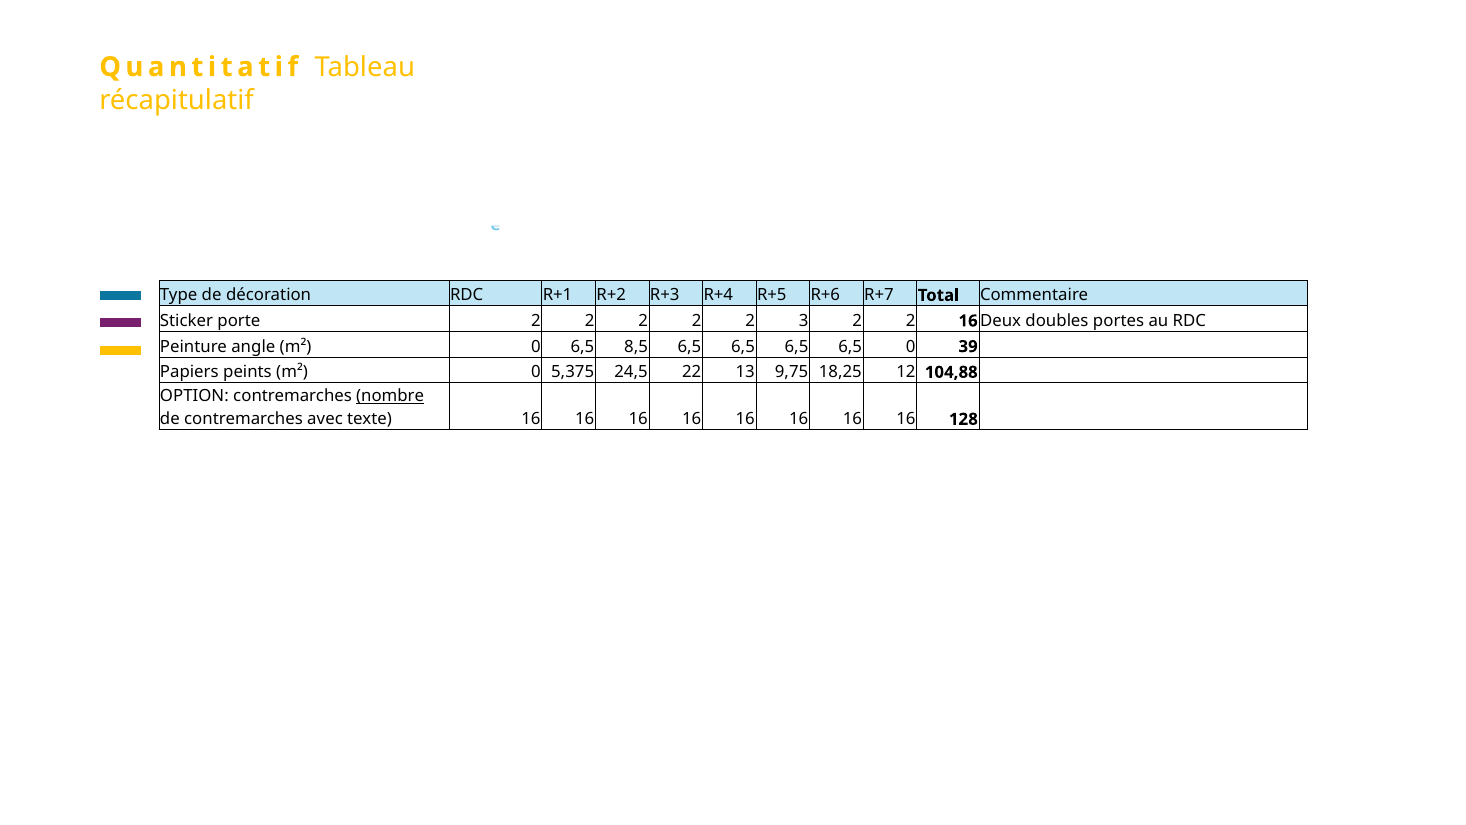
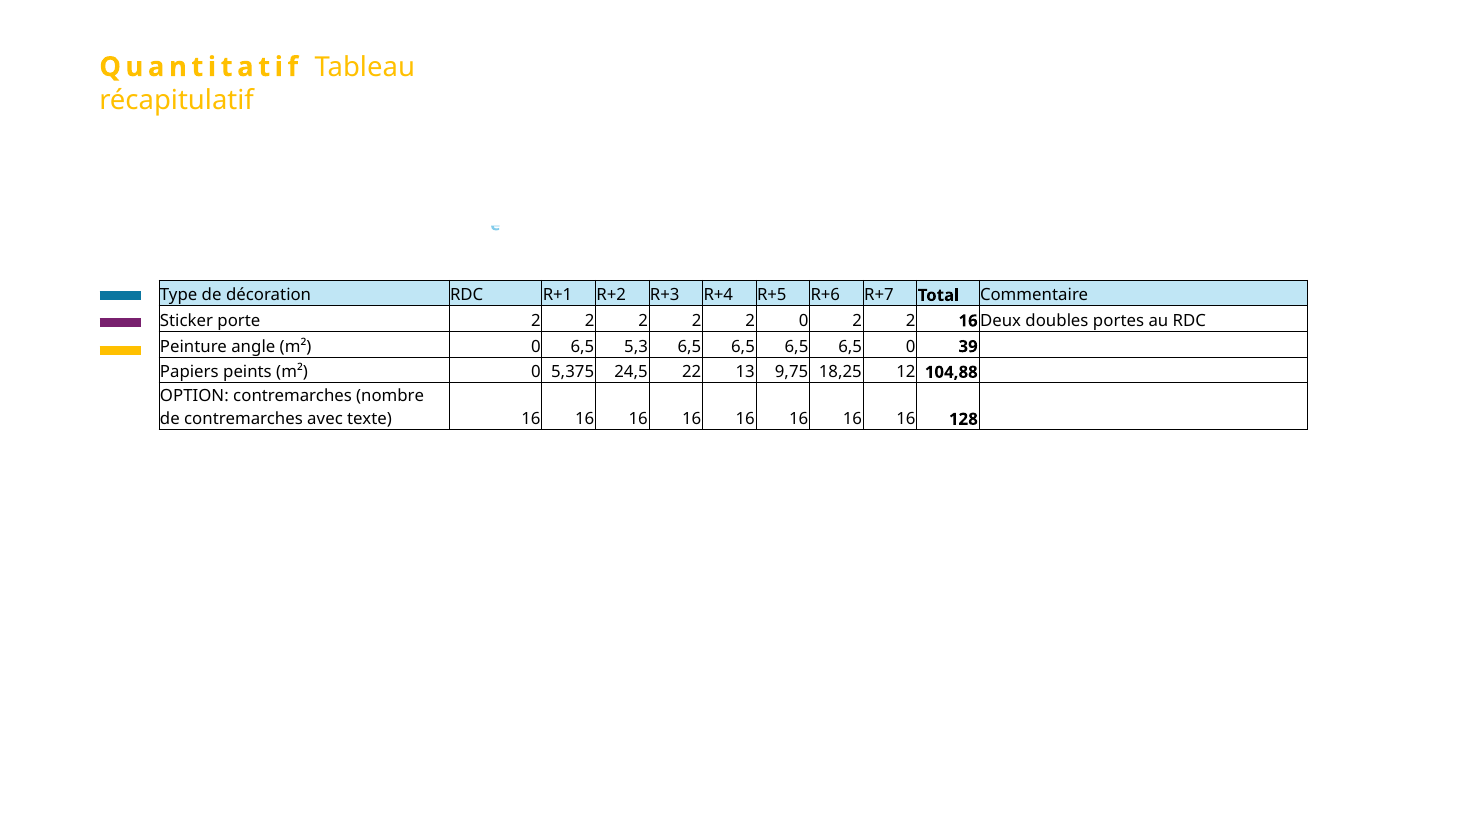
2 3: 3 -> 0
8,5: 8,5 -> 5,3
nombre underline: present -> none
